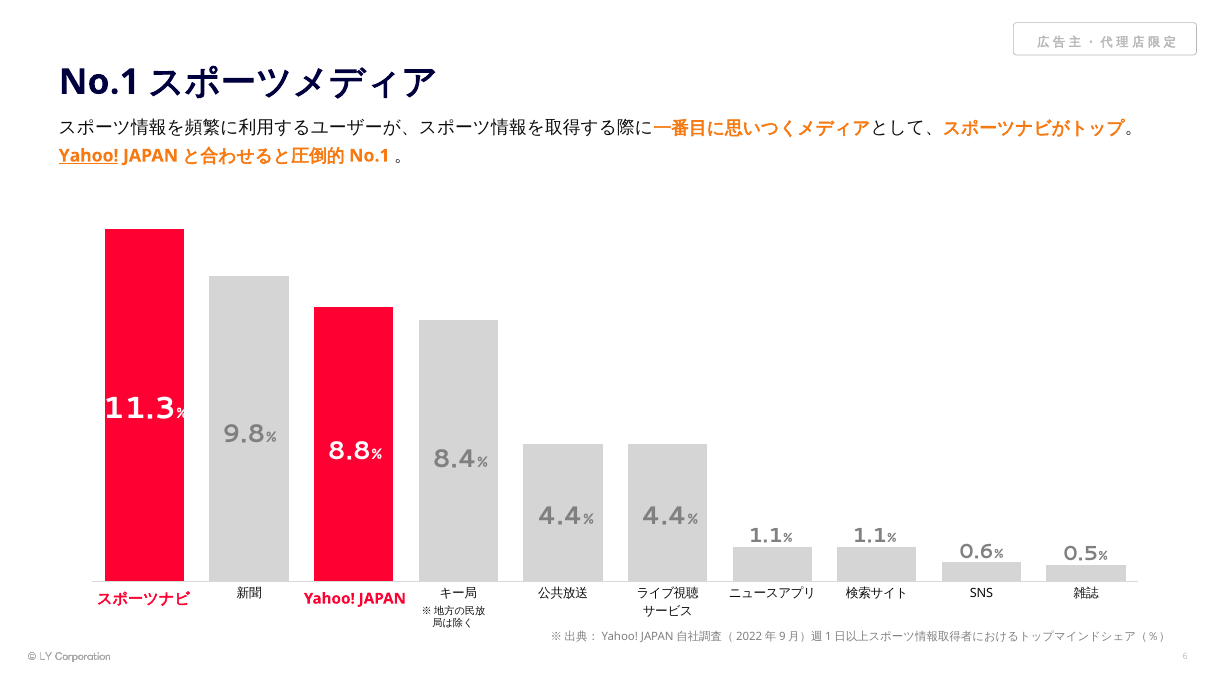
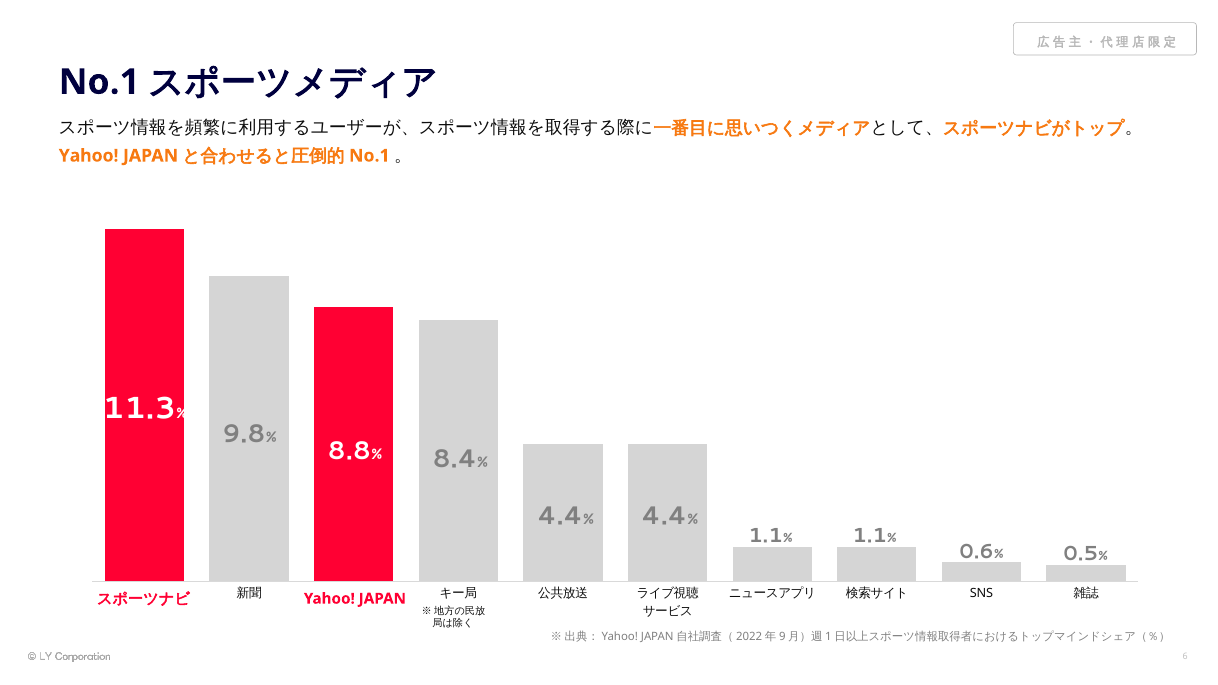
Yahoo at (89, 156) underline: present -> none
